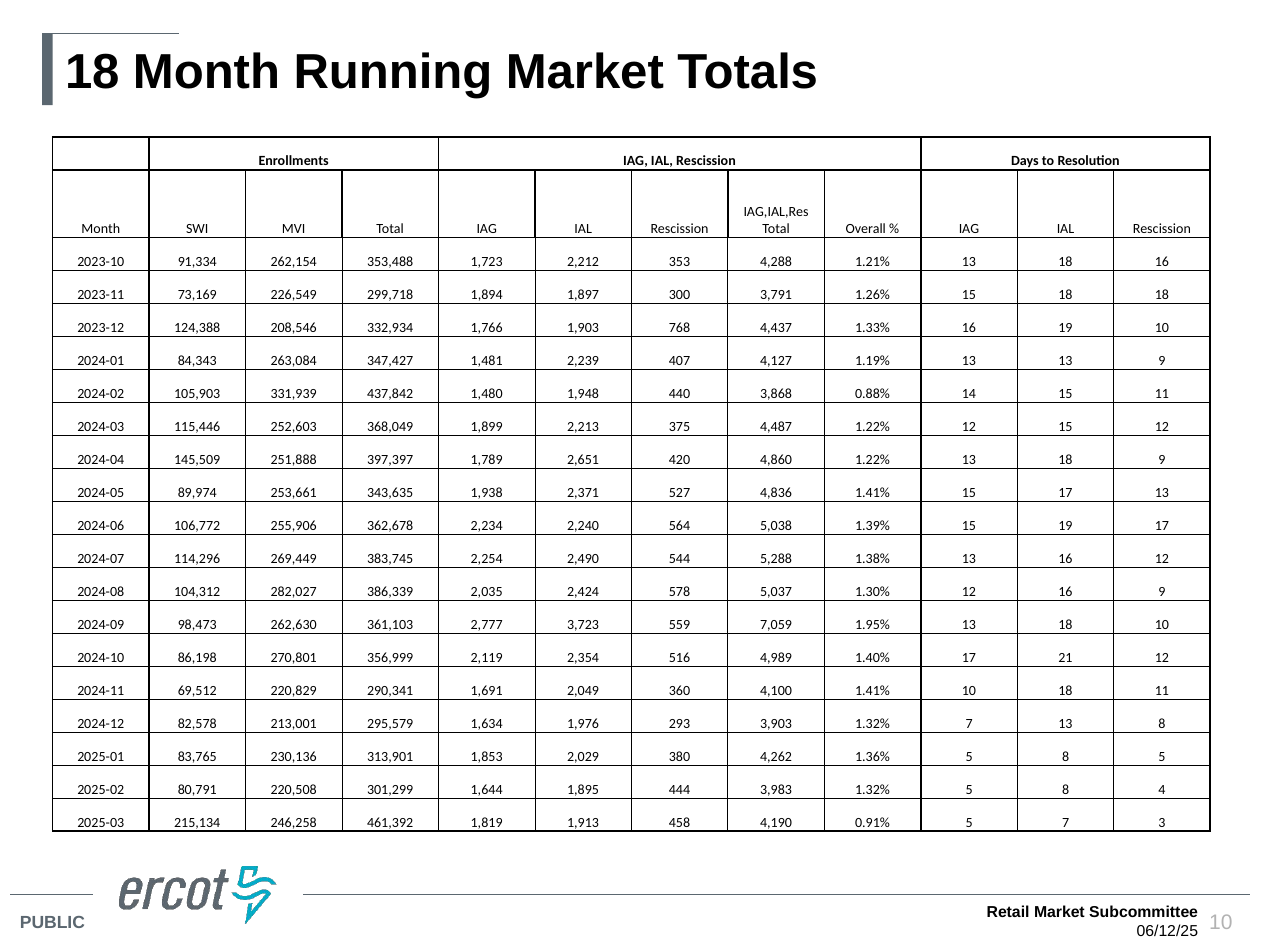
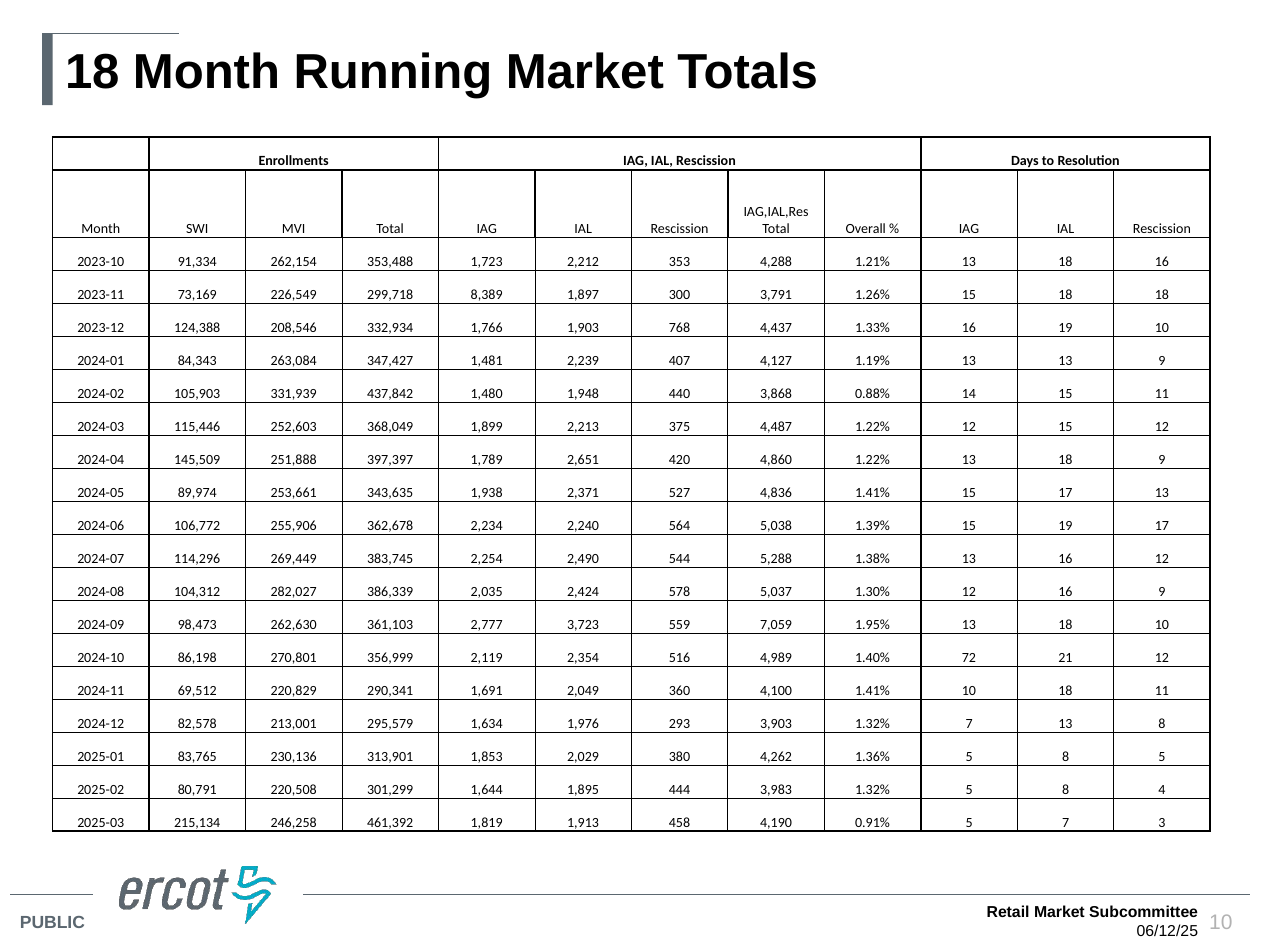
1,894: 1,894 -> 8,389
1.40% 17: 17 -> 72
